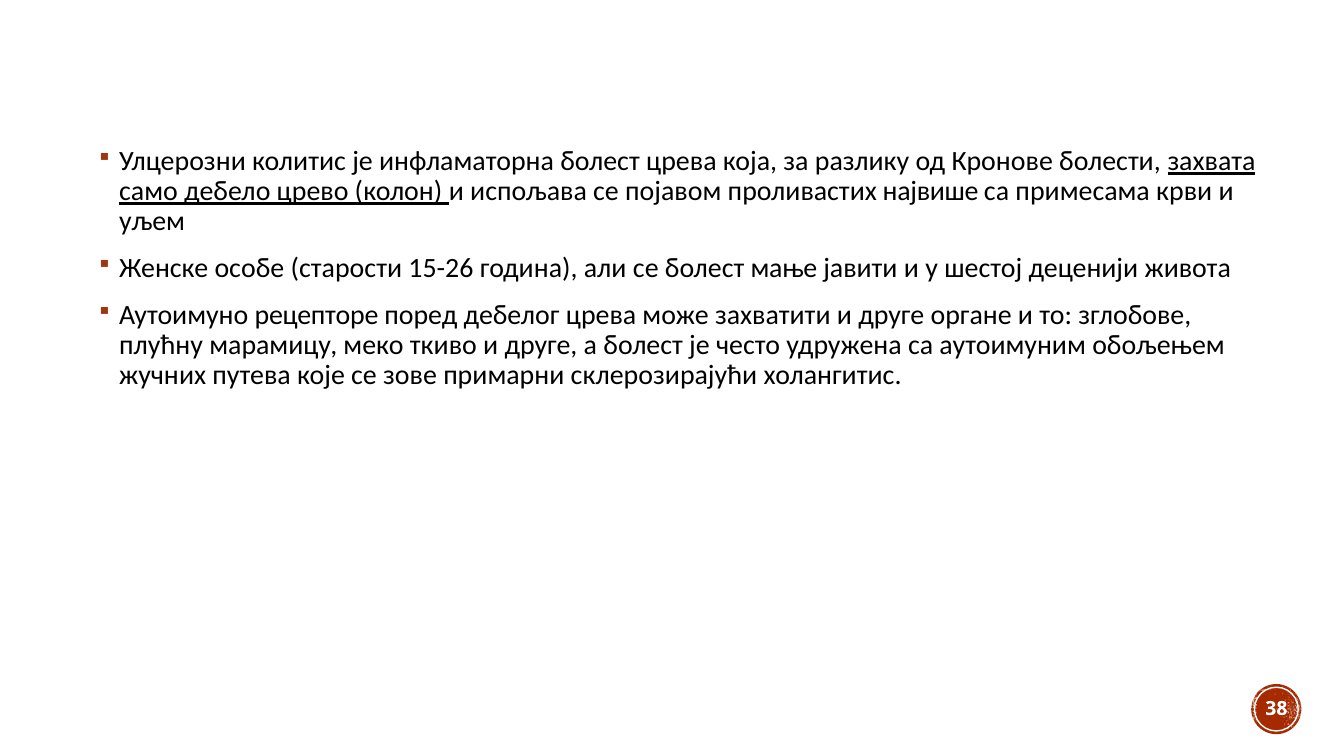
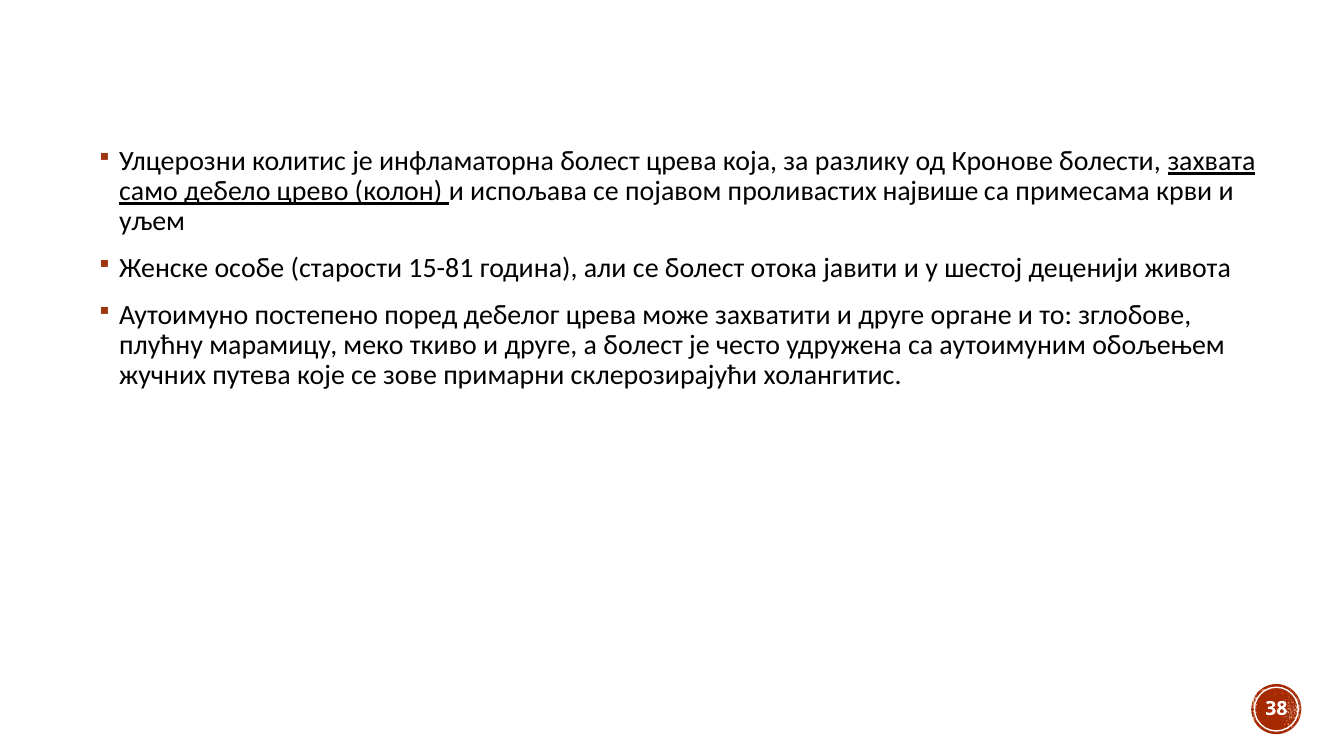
15-26: 15-26 -> 15-81
мање: мање -> отока
рецепторе: рецепторе -> постепено
